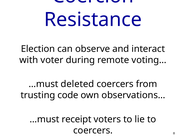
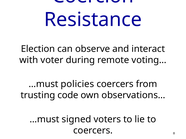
deleted: deleted -> policies
receipt: receipt -> signed
